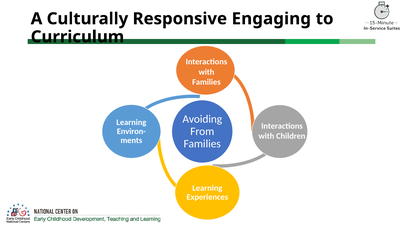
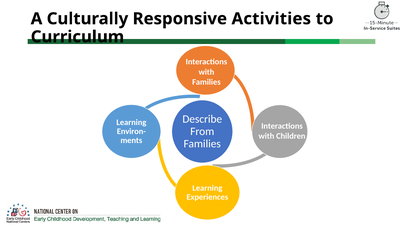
Responsive Engaging: Engaging -> Activities
Avoiding: Avoiding -> Describe
